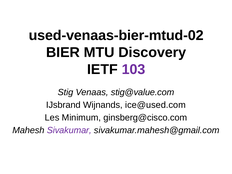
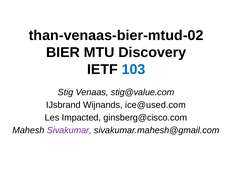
used-venaas-bier-mtud-02: used-venaas-bier-mtud-02 -> than-venaas-bier-mtud-02
103 colour: purple -> blue
Minimum: Minimum -> Impacted
